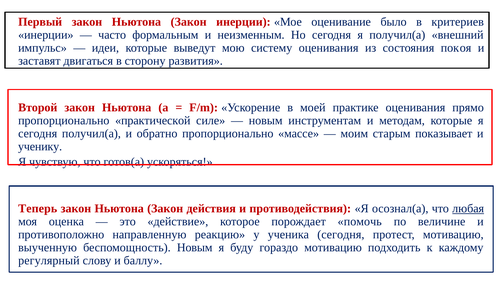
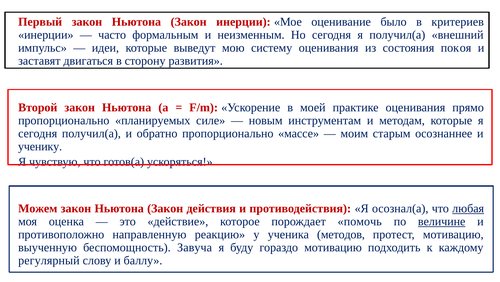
практической: практической -> планируемых
показывает: показывает -> осознаннее
Теперь: Теперь -> Можем
величине underline: none -> present
ученика сегодня: сегодня -> методов
беспомощность Новым: Новым -> Завуча
